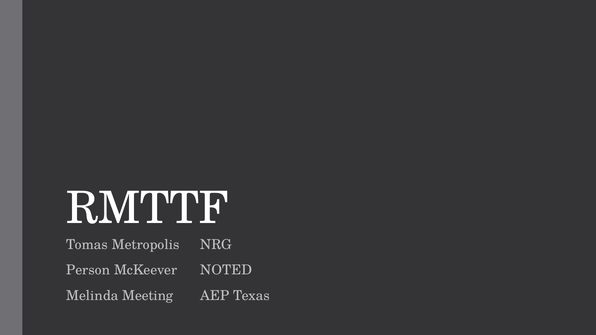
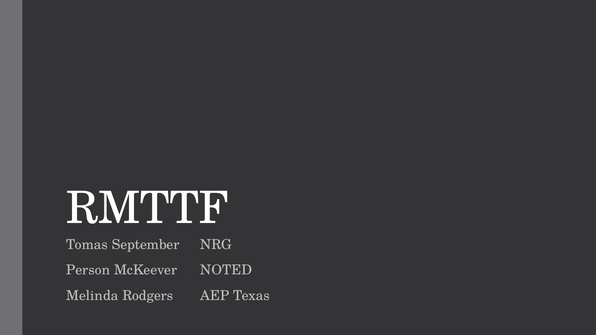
Metropolis: Metropolis -> September
Meeting: Meeting -> Rodgers
